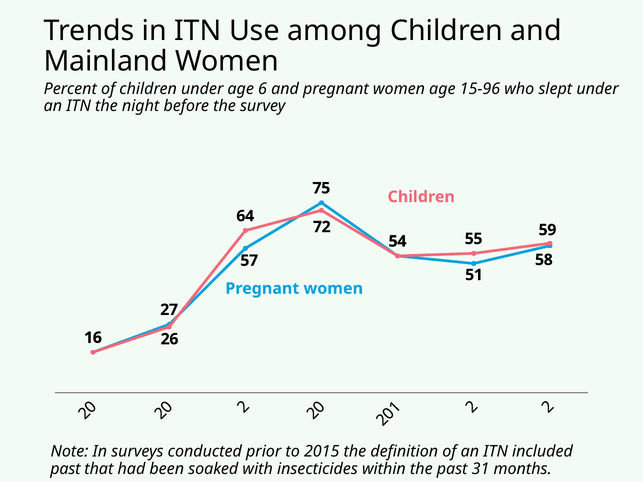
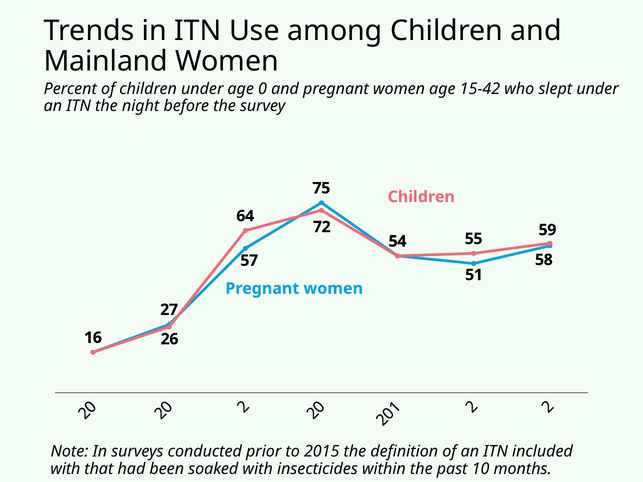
6: 6 -> 0
15-96: 15-96 -> 15-42
past at (65, 469): past -> with
31: 31 -> 10
